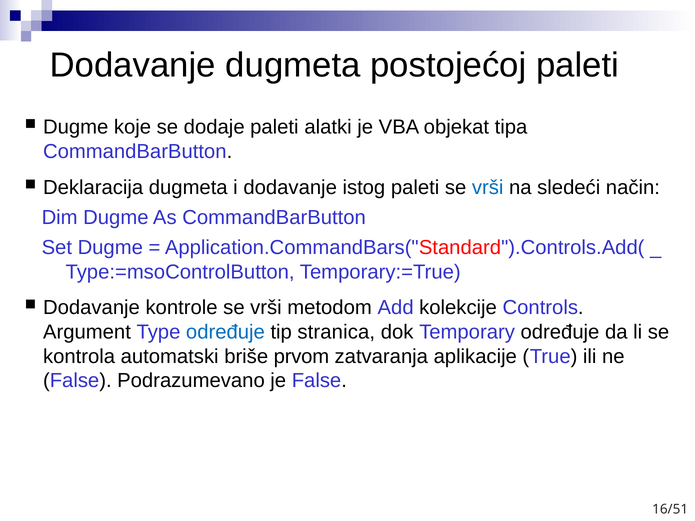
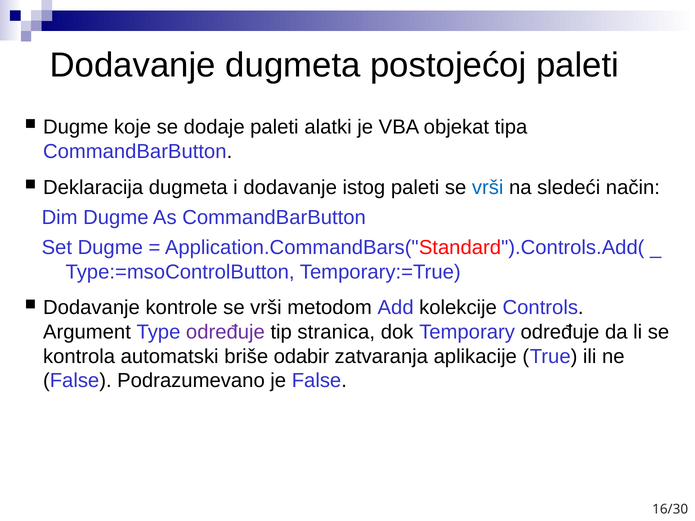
određuje at (225, 332) colour: blue -> purple
prvom: prvom -> odabir
16/51: 16/51 -> 16/30
